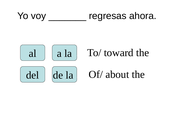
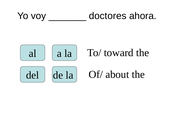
regresas: regresas -> doctores
